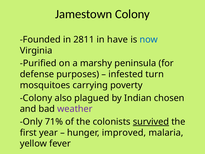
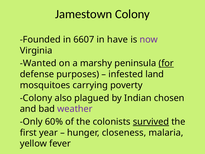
2811: 2811 -> 6607
now colour: blue -> purple
Purified: Purified -> Wanted
for underline: none -> present
turn: turn -> land
71%: 71% -> 60%
improved: improved -> closeness
